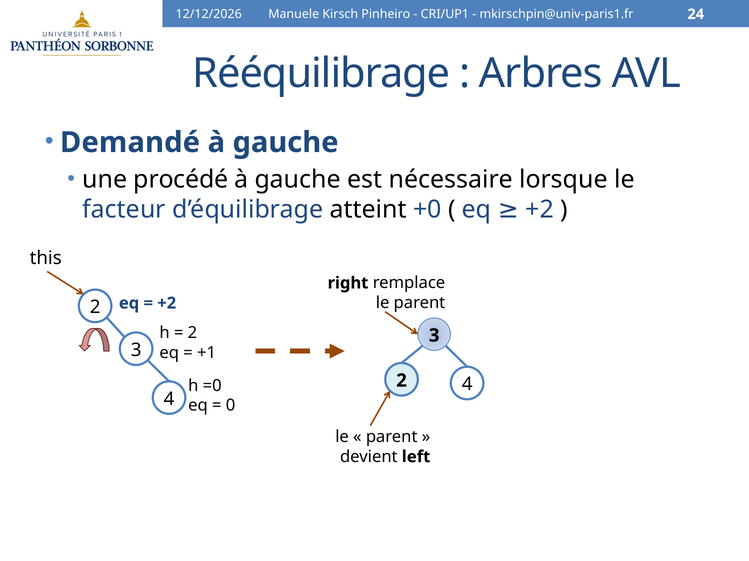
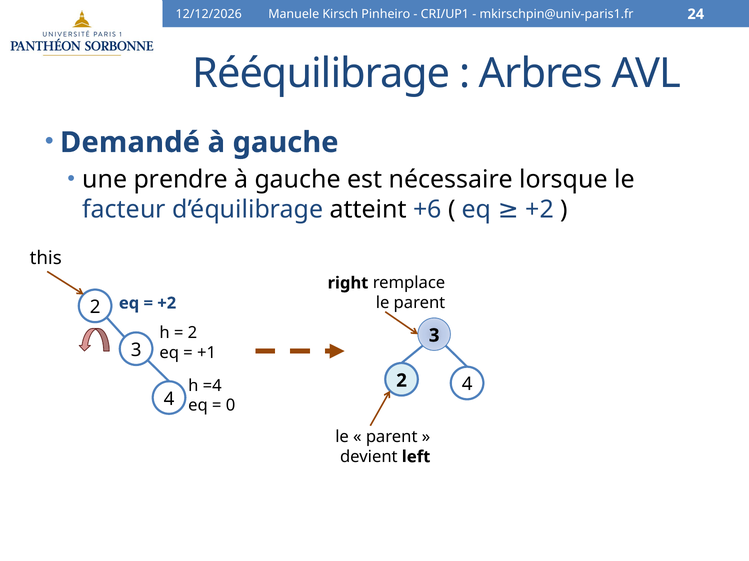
procédé: procédé -> prendre
+0: +0 -> +6
=0: =0 -> =4
